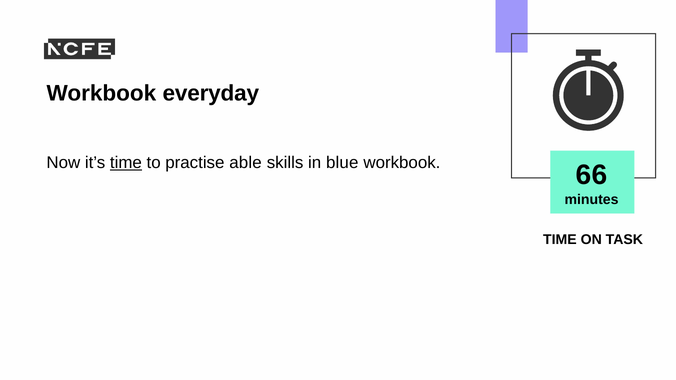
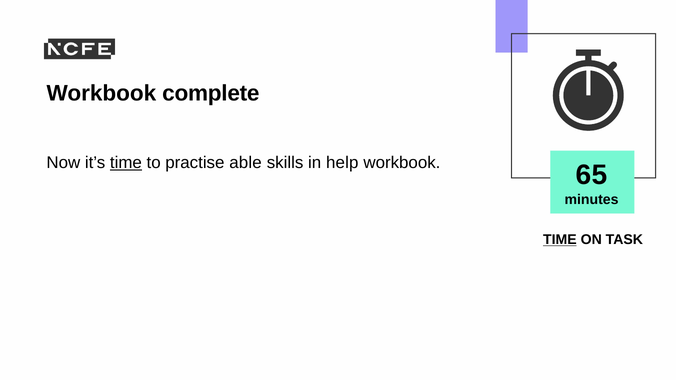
everyday: everyday -> complete
blue: blue -> help
66: 66 -> 65
TIME at (560, 240) underline: none -> present
